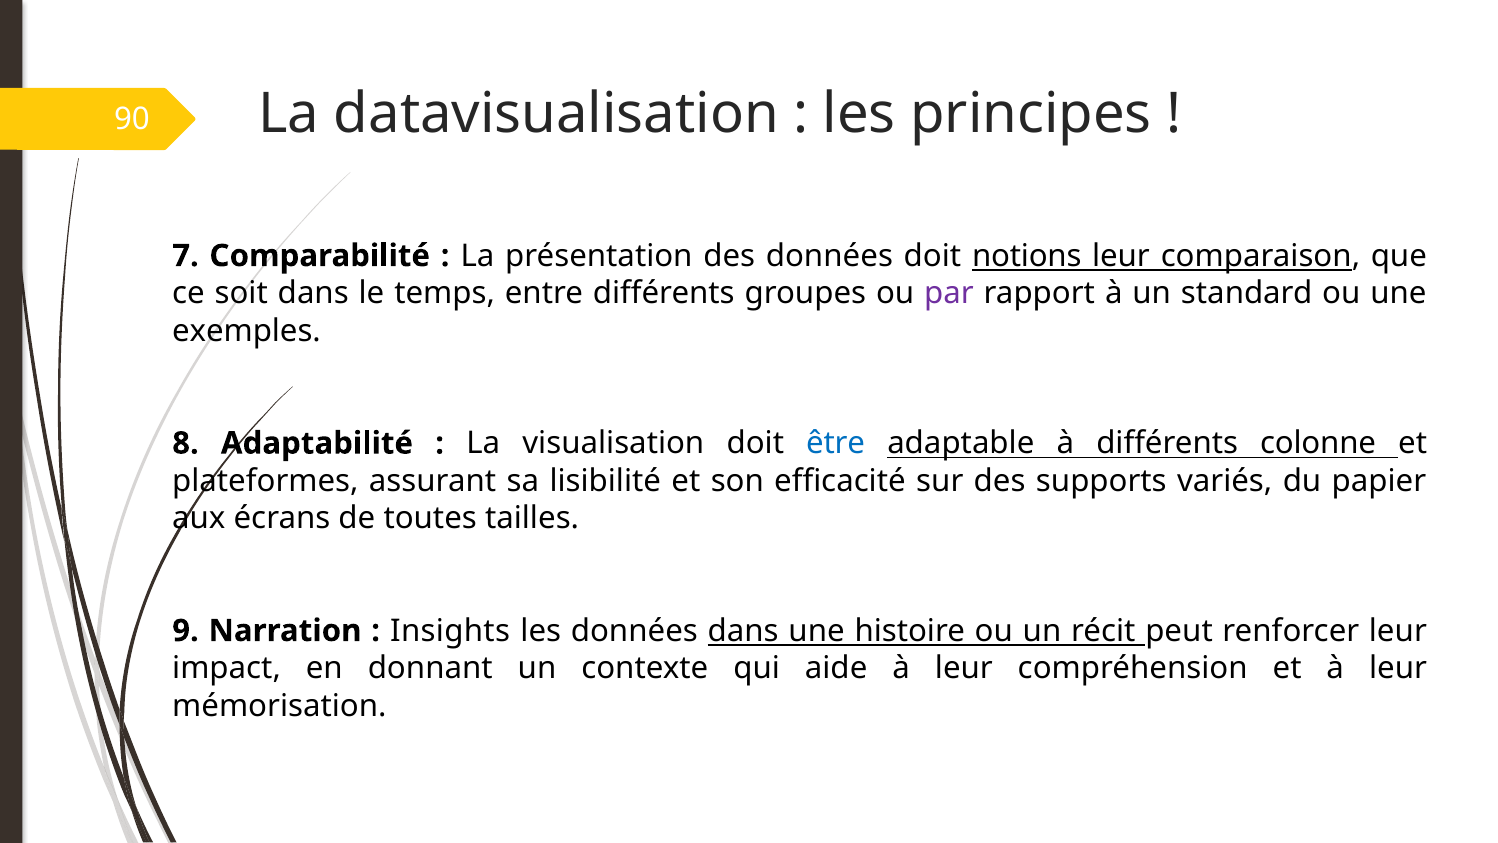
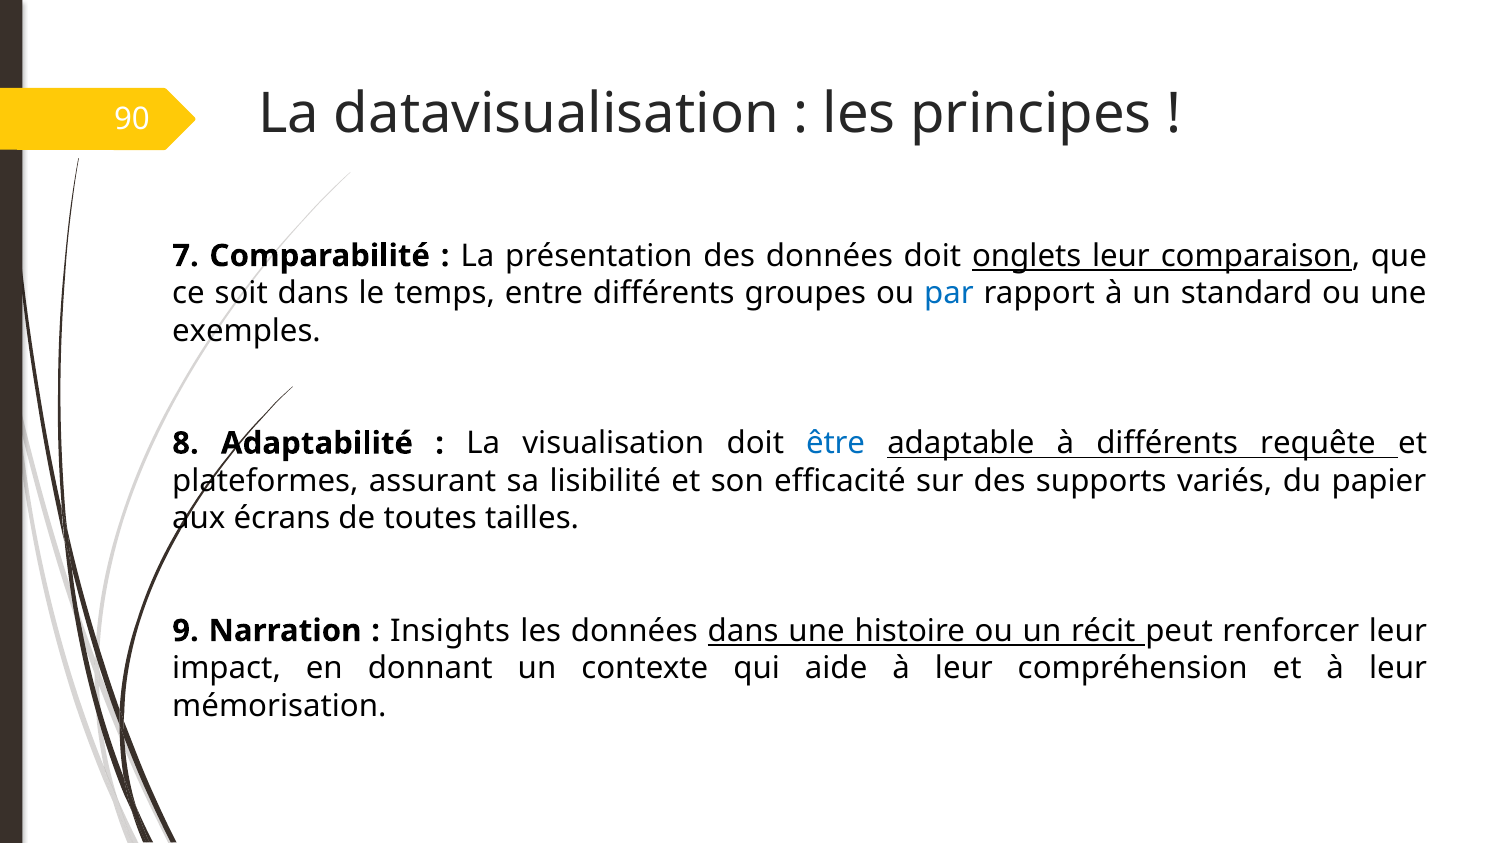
notions: notions -> onglets
par colour: purple -> blue
colonne: colonne -> requête
